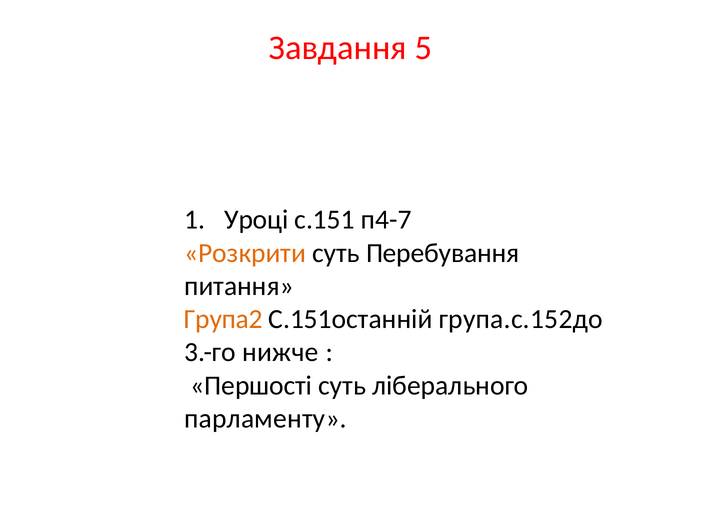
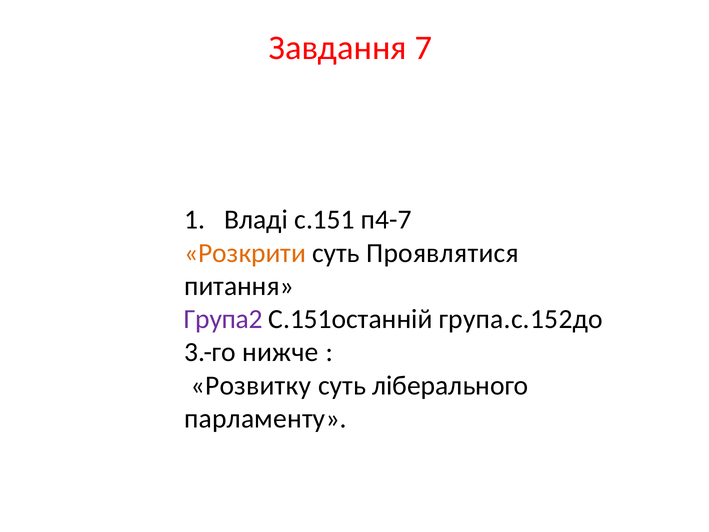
5: 5 -> 7
Уроці: Уроці -> Владі
Перебування: Перебування -> Проявлятися
Група2 colour: orange -> purple
Першості: Першості -> Розвитку
